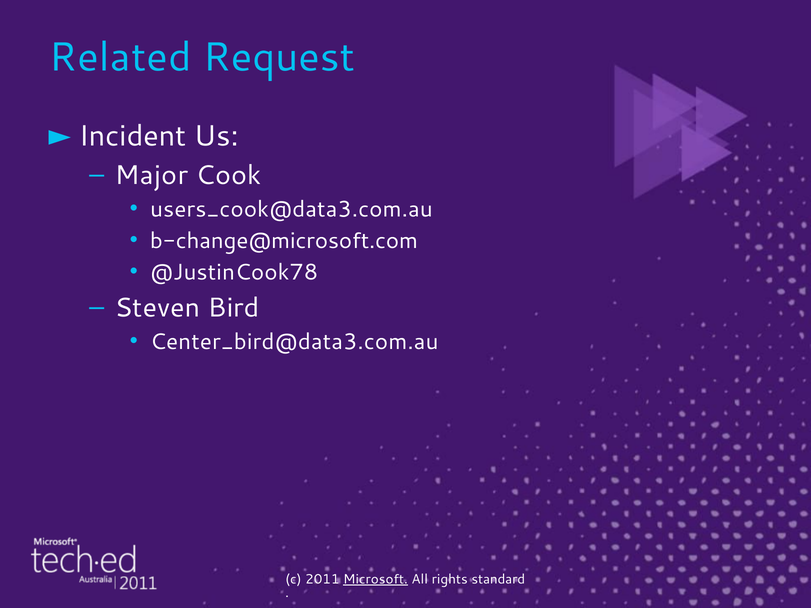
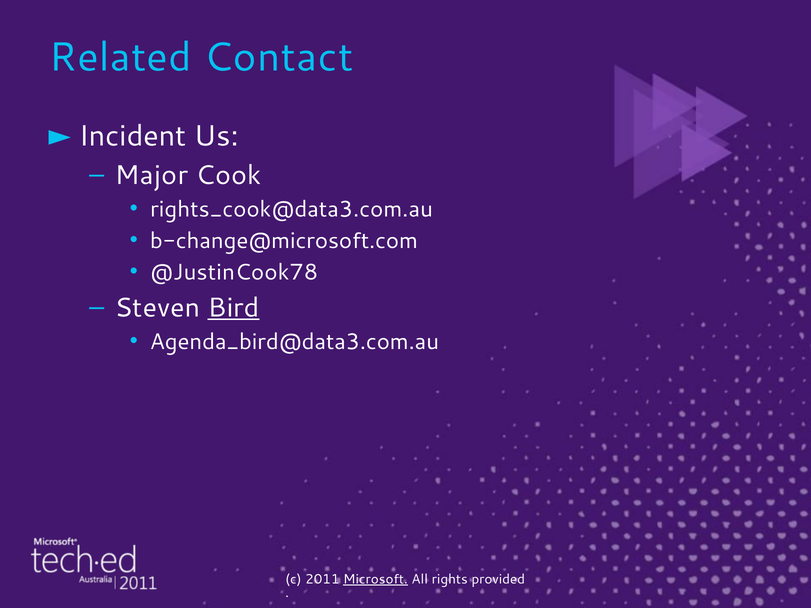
Request: Request -> Contact
users_cook@data3.com.au: users_cook@data3.com.au -> rights_cook@data3.com.au
Bird underline: none -> present
Center_bird@data3.com.au: Center_bird@data3.com.au -> Agenda_bird@data3.com.au
standard: standard -> provided
